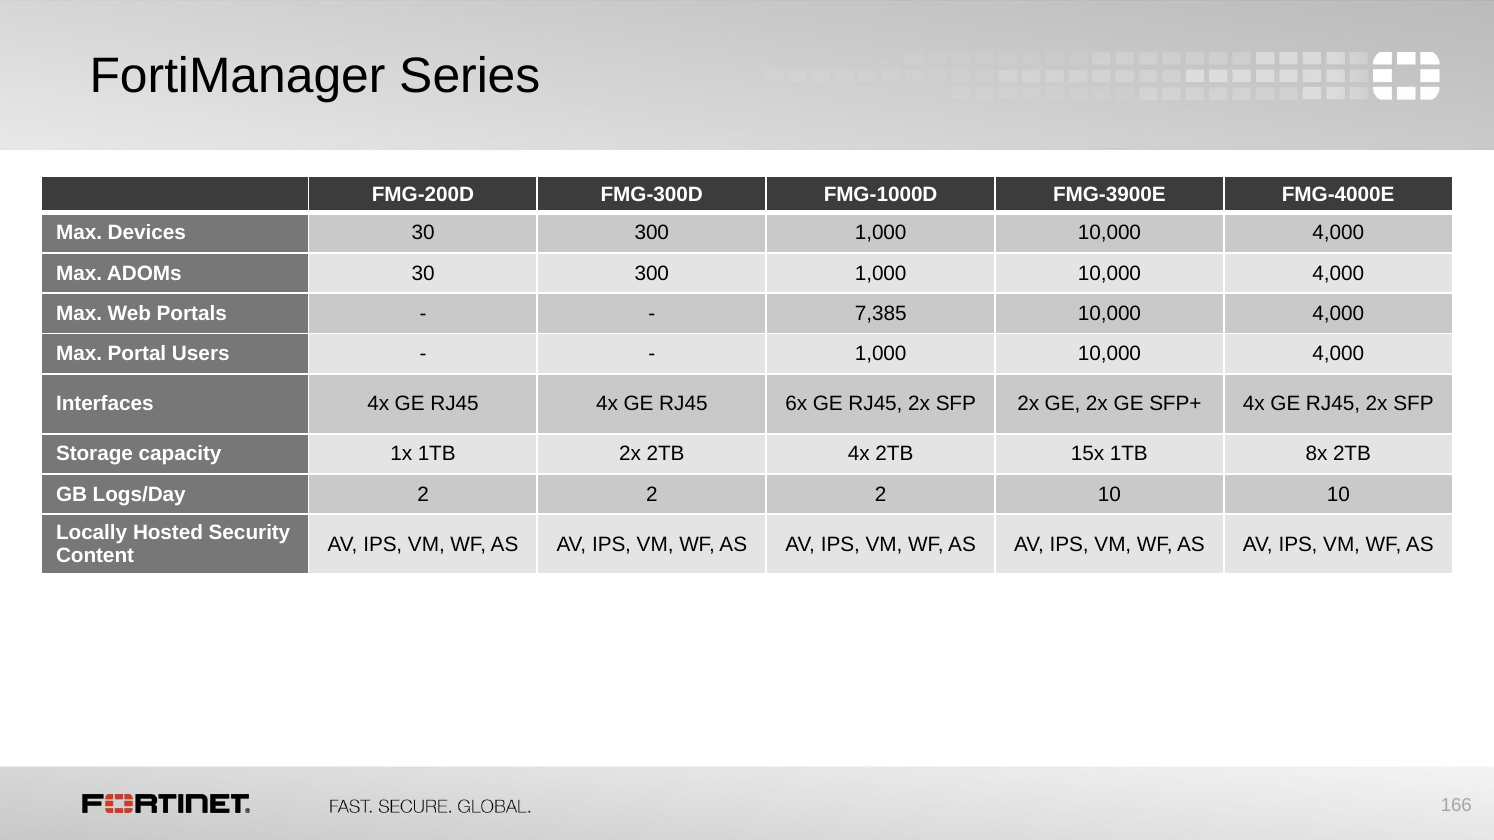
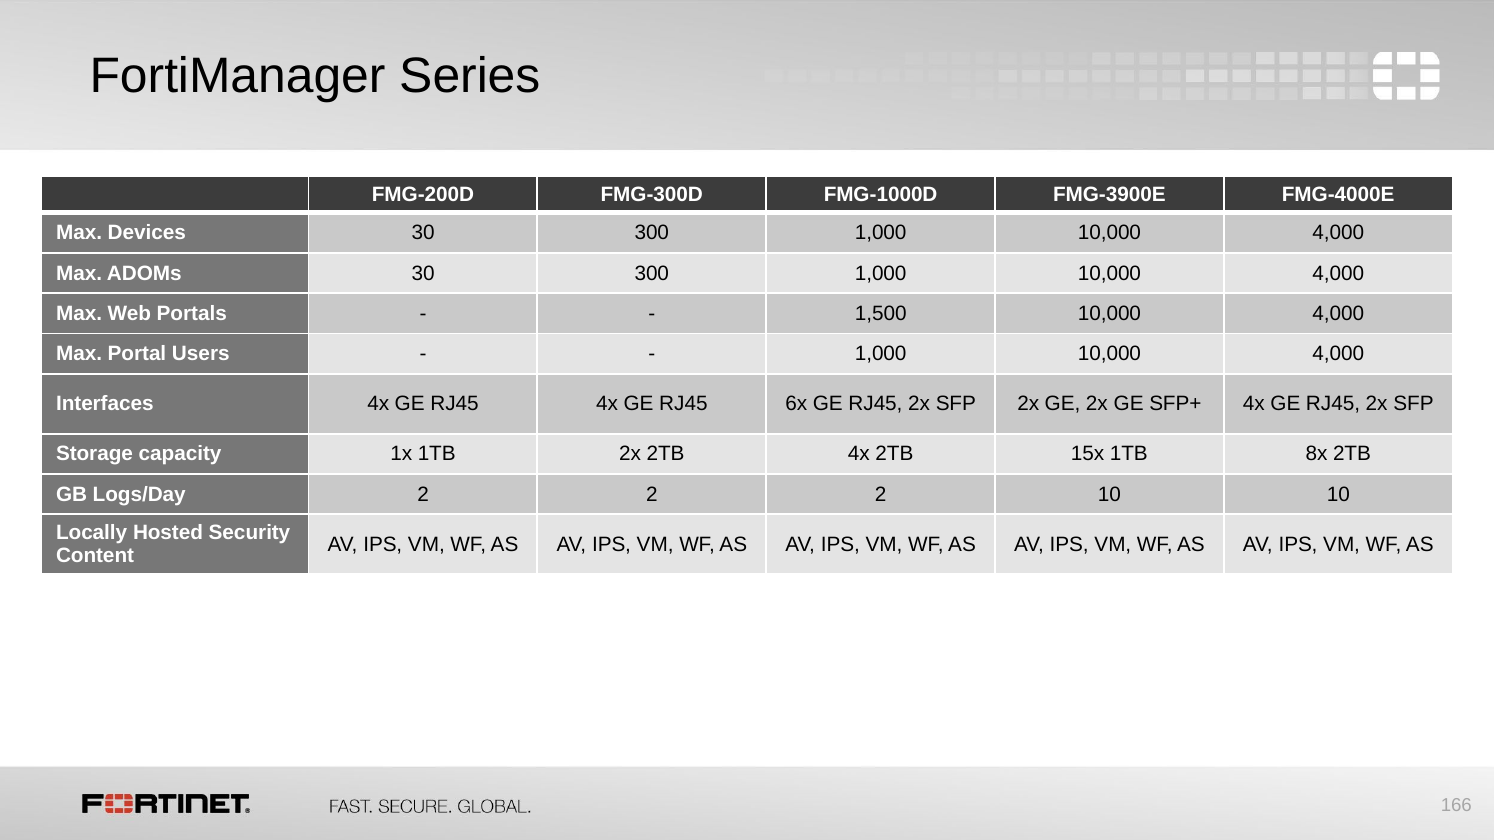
7,385: 7,385 -> 1,500
